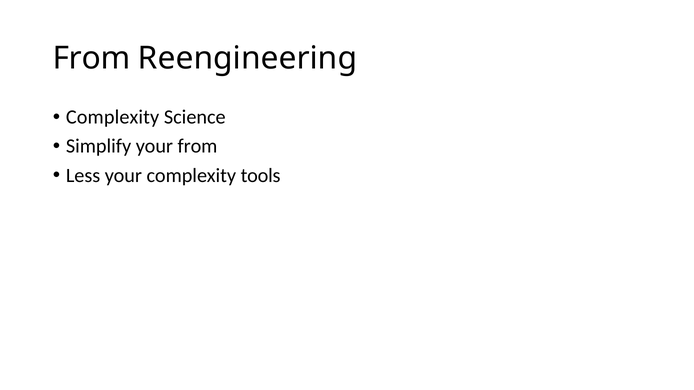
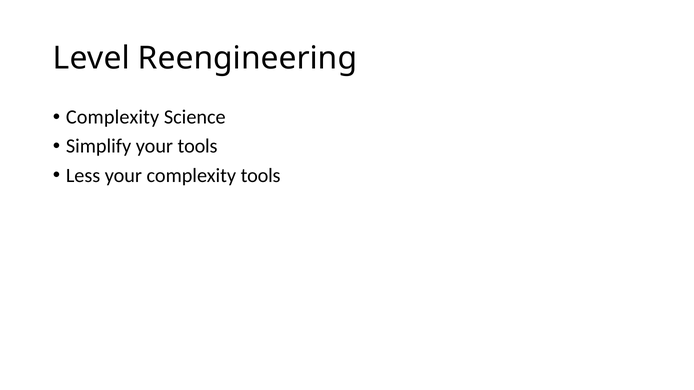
From at (91, 58): From -> Level
your from: from -> tools
